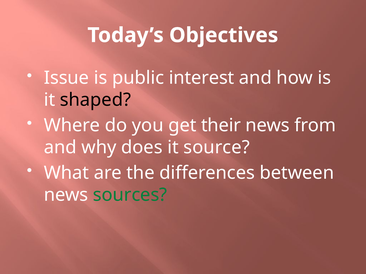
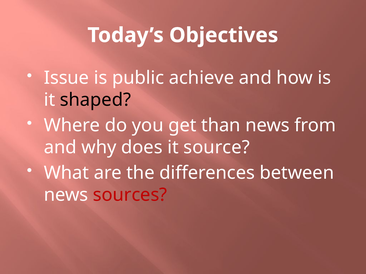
interest: interest -> achieve
their: their -> than
sources colour: green -> red
